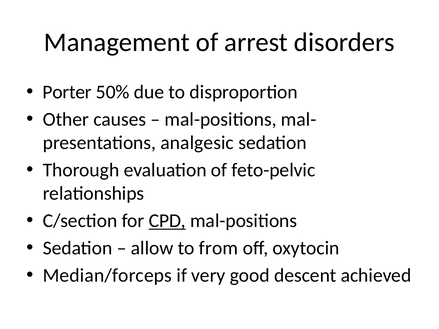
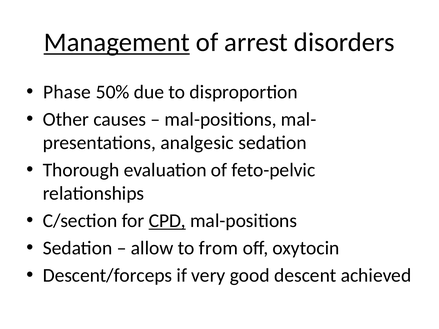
Management underline: none -> present
Porter: Porter -> Phase
Median/forceps: Median/forceps -> Descent/forceps
